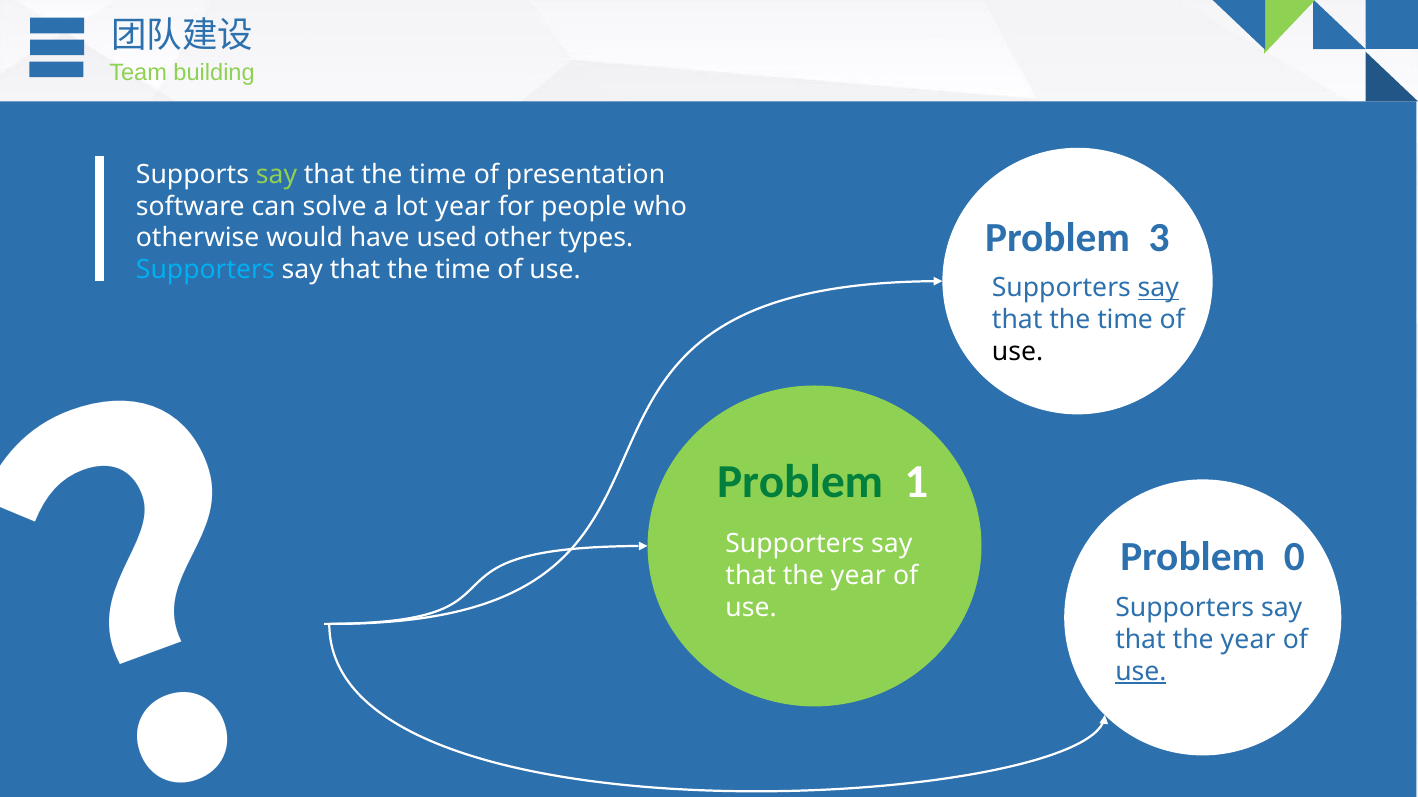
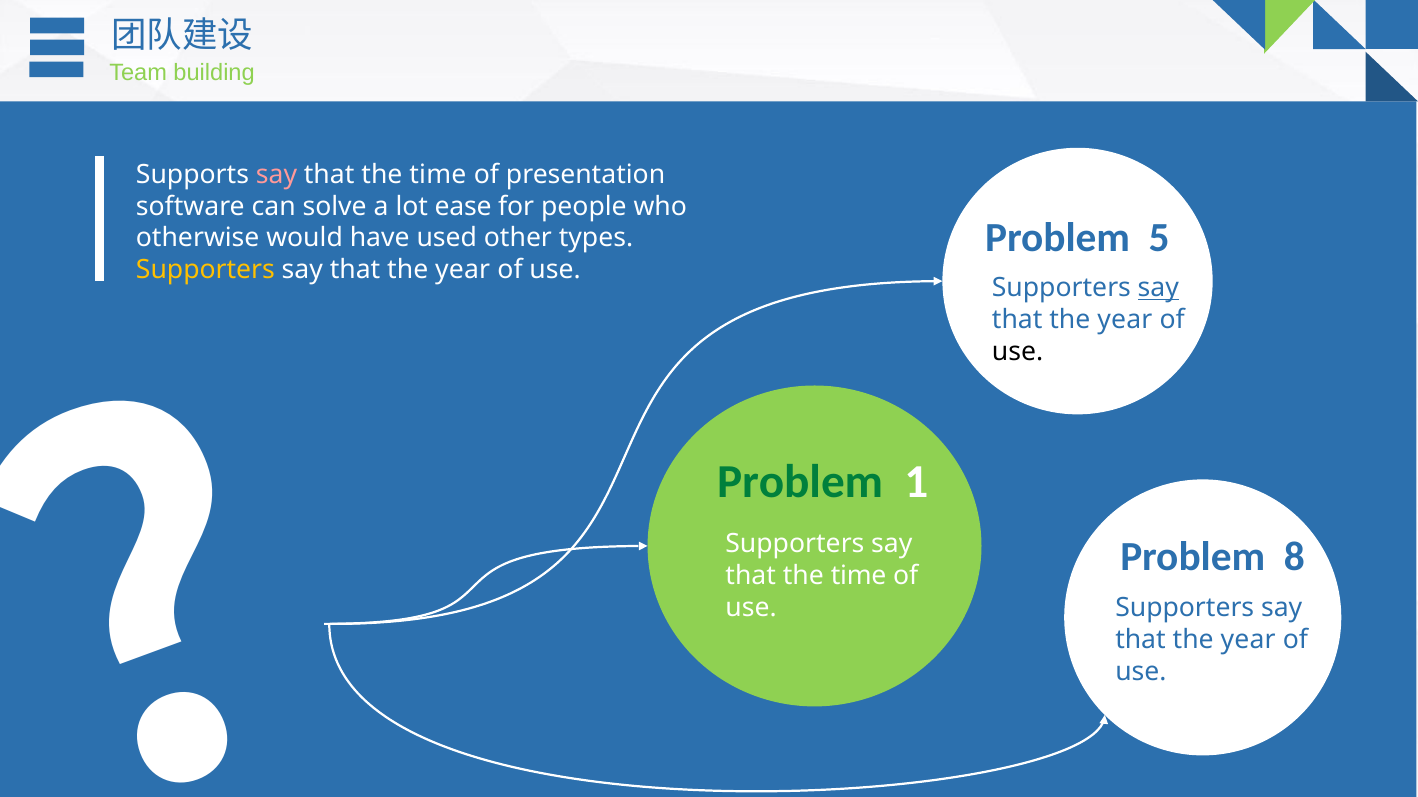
say at (276, 175) colour: light green -> pink
lot year: year -> ease
3: 3 -> 5
Supporters at (205, 270) colour: light blue -> yellow
time at (463, 270): time -> year
time at (1125, 320): time -> year
0: 0 -> 8
year at (858, 576): year -> time
use at (1141, 672) underline: present -> none
